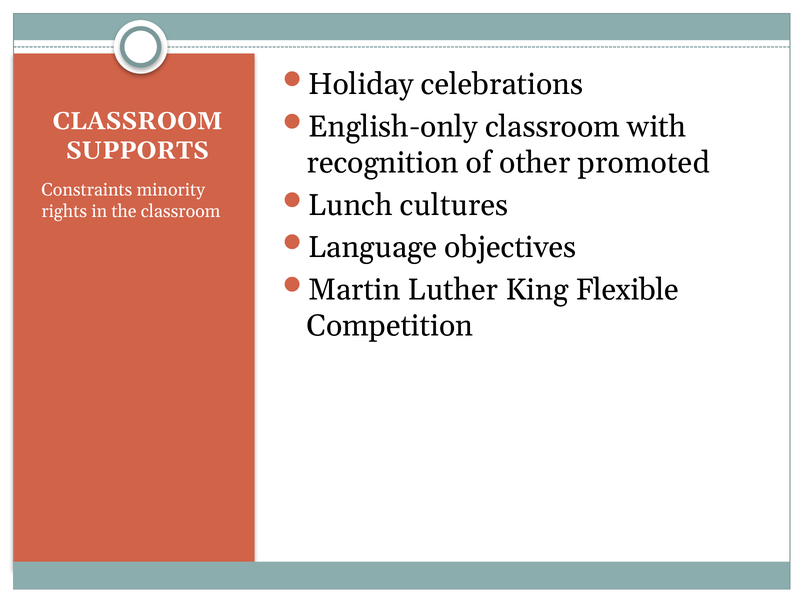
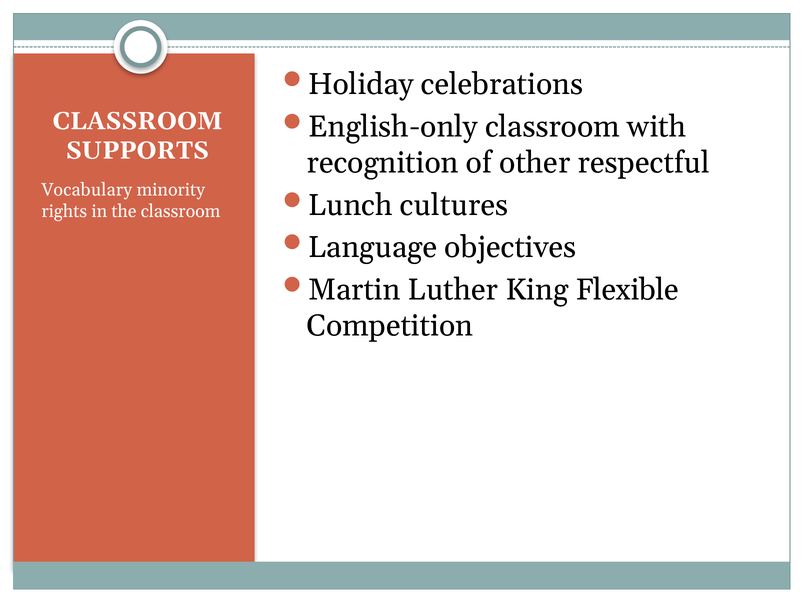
promoted: promoted -> respectful
Constraints: Constraints -> Vocabulary
